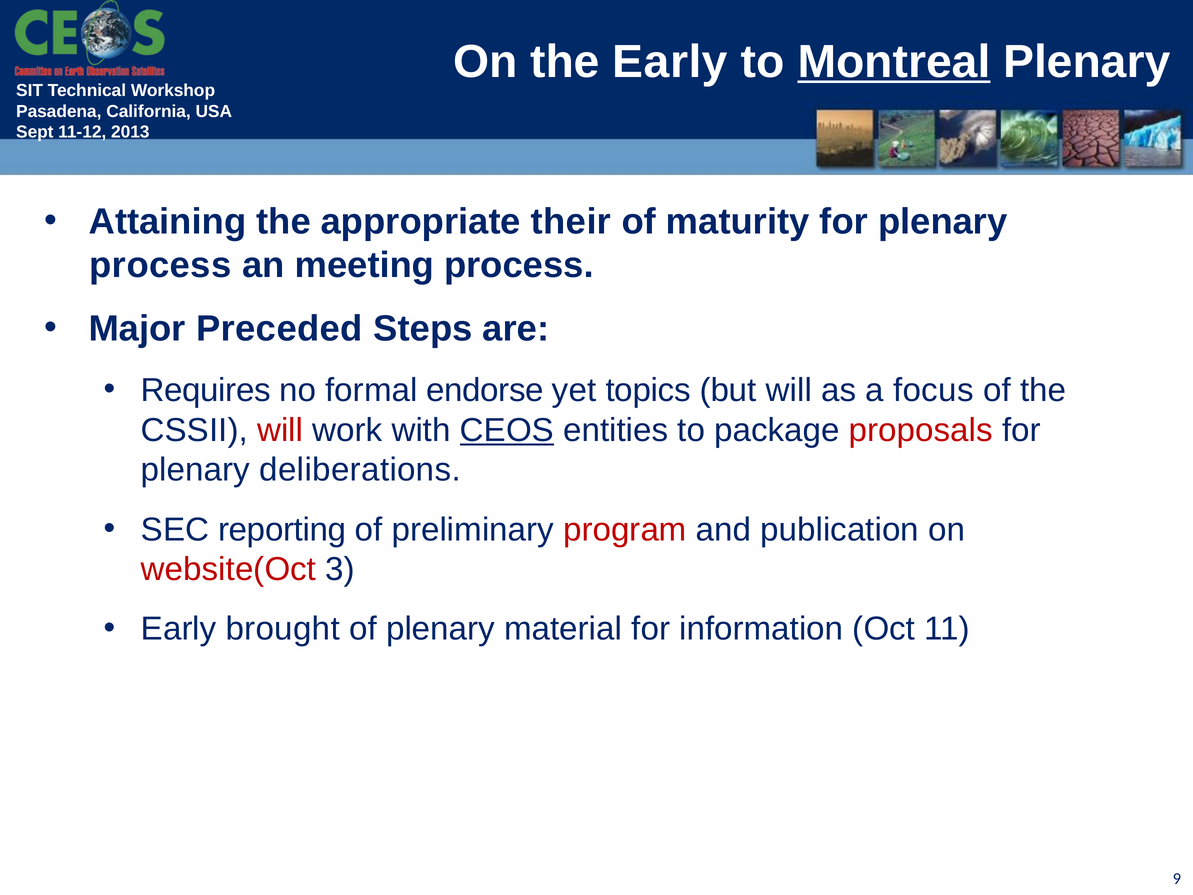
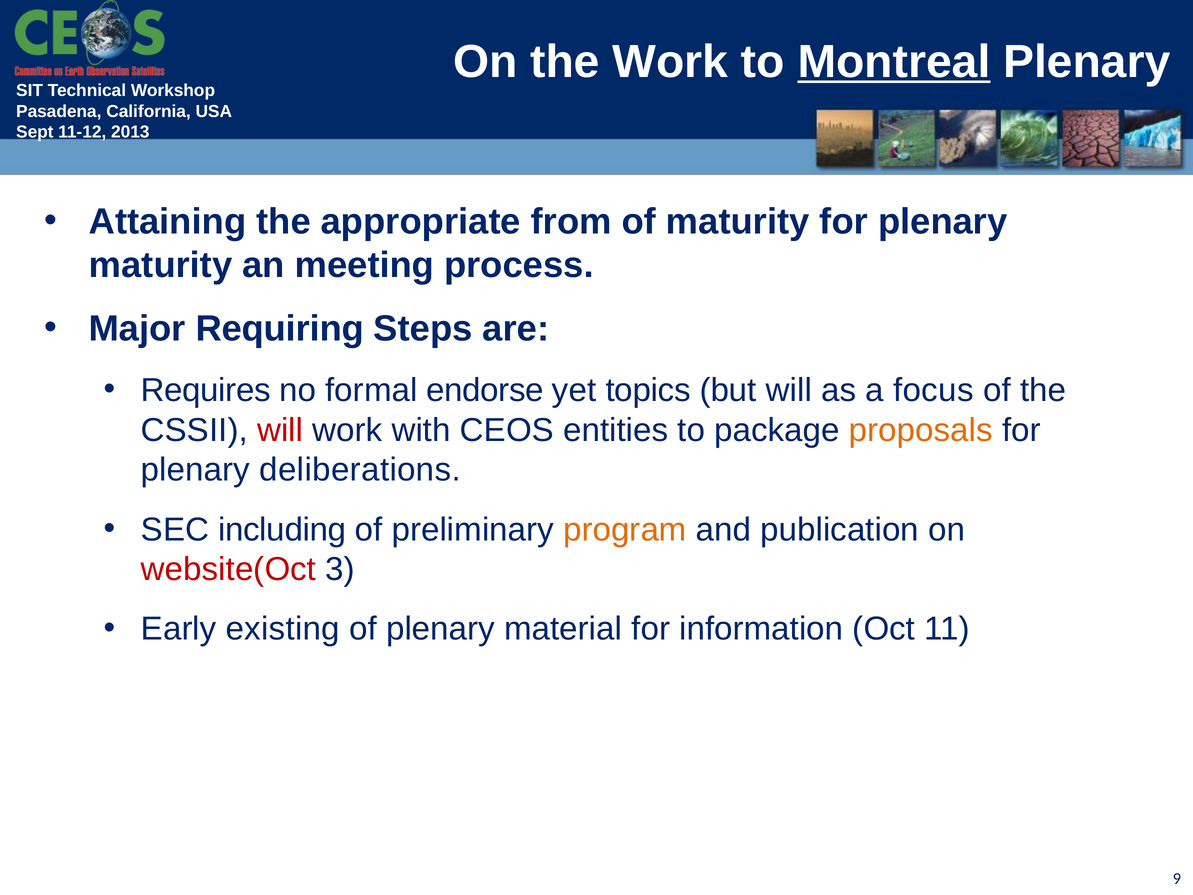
the Early: Early -> Work
their: their -> from
process at (160, 265): process -> maturity
Preceded: Preceded -> Requiring
CEOS underline: present -> none
proposals colour: red -> orange
reporting: reporting -> including
program colour: red -> orange
brought: brought -> existing
